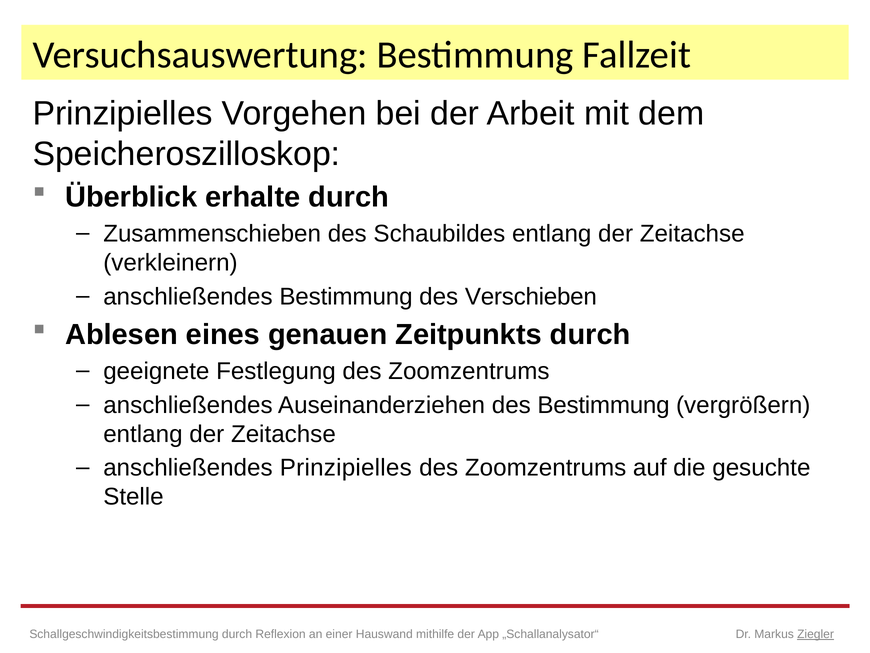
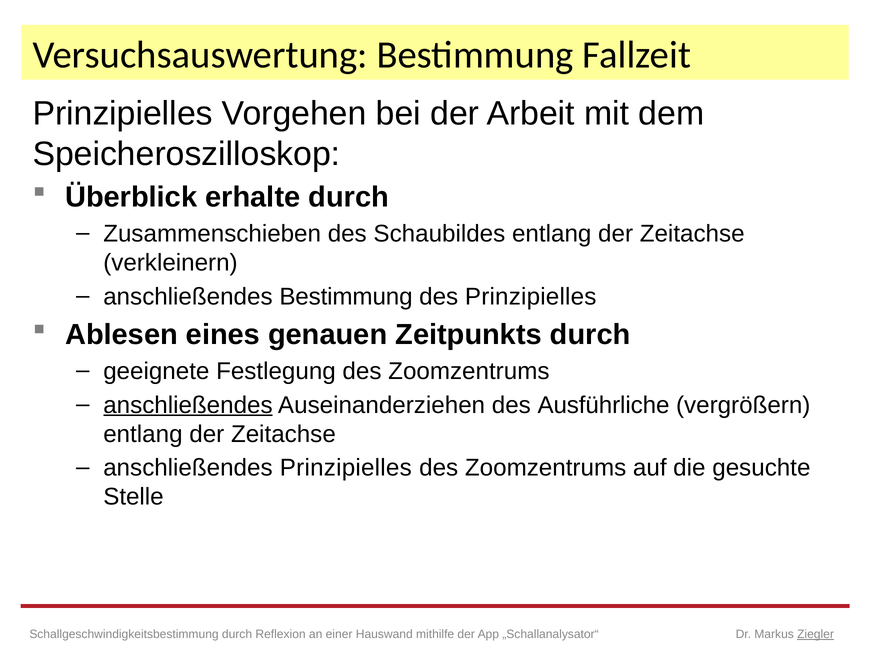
des Verschieben: Verschieben -> Prinzipielles
anschließendes at (188, 405) underline: none -> present
des Bestimmung: Bestimmung -> Ausführliche
